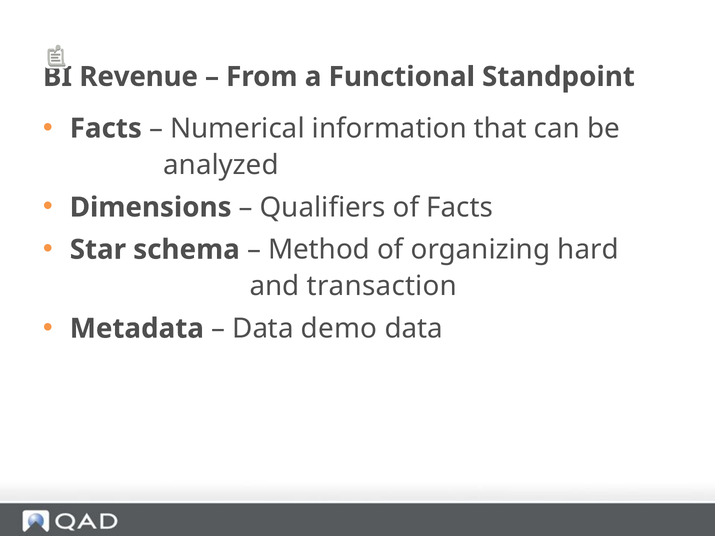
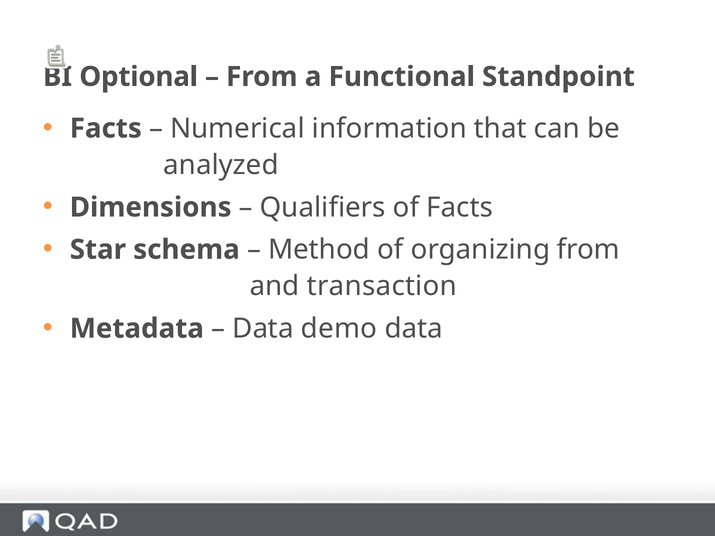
Revenue: Revenue -> Optional
organizing hard: hard -> from
